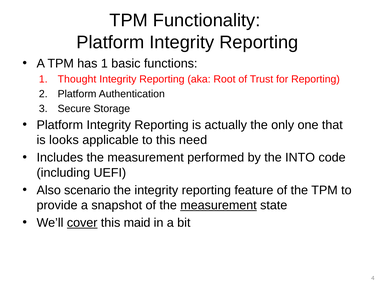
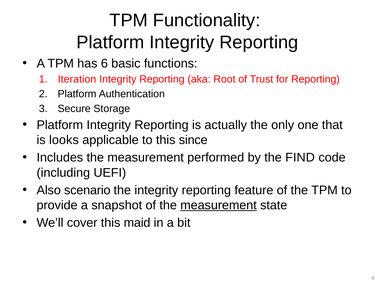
has 1: 1 -> 6
Thought: Thought -> Iteration
need: need -> since
INTO: INTO -> FIND
cover underline: present -> none
